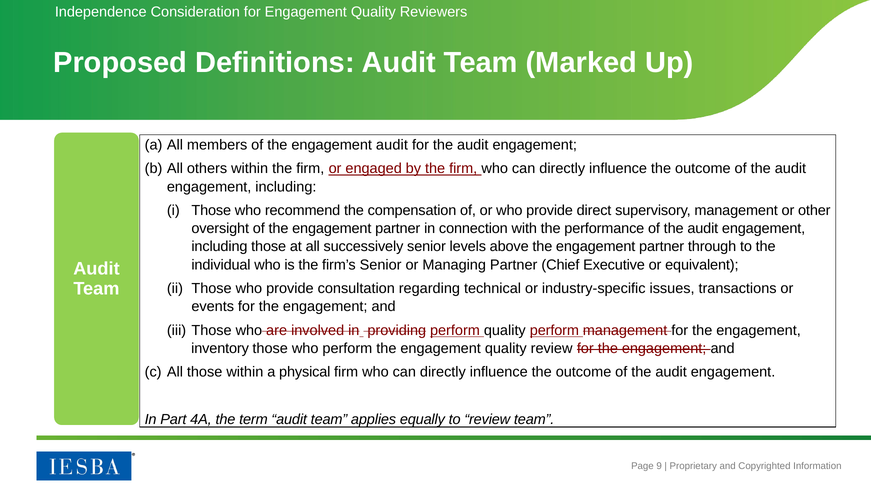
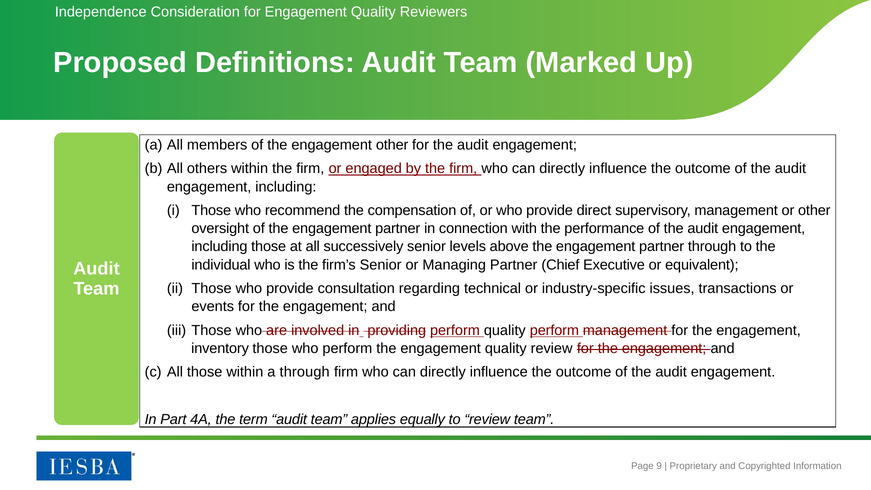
engagement audit: audit -> other
a physical: physical -> through
